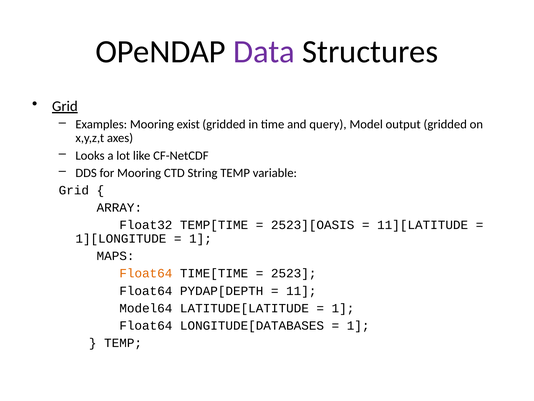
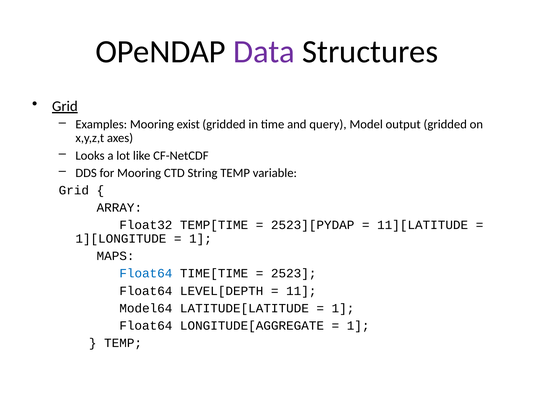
2523][OASIS: 2523][OASIS -> 2523][PYDAP
Float64 at (146, 273) colour: orange -> blue
PYDAP[DEPTH: PYDAP[DEPTH -> LEVEL[DEPTH
LONGITUDE[DATABASES: LONGITUDE[DATABASES -> LONGITUDE[AGGREGATE
